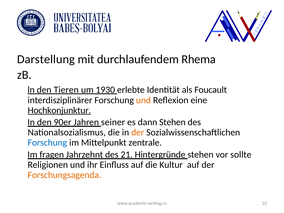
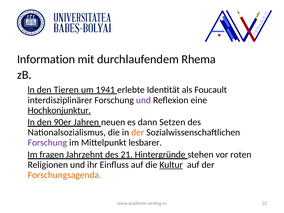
Darstellung: Darstellung -> Information
1930: 1930 -> 1941
und at (143, 100) colour: orange -> purple
seiner: seiner -> neuen
dann Stehen: Stehen -> Setzen
Forschung at (47, 143) colour: blue -> purple
zentrale: zentrale -> lesbarer
sollte: sollte -> roten
Kultur underline: none -> present
